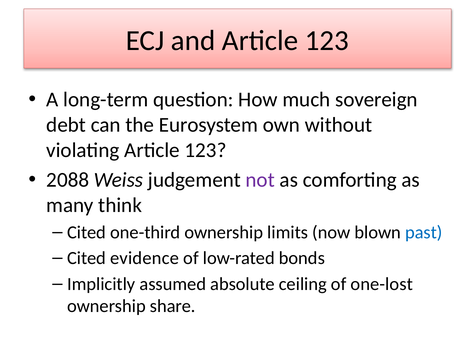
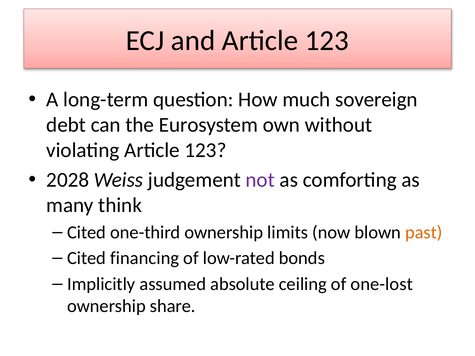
2088: 2088 -> 2028
past colour: blue -> orange
evidence: evidence -> financing
